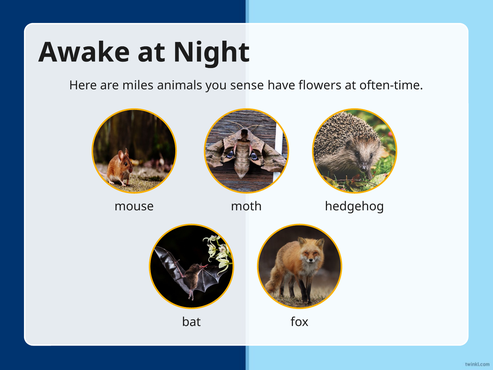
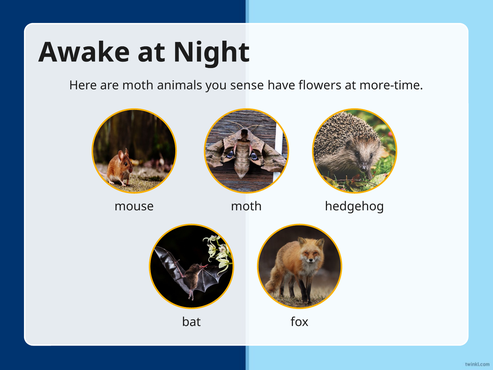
are miles: miles -> moth
often-time: often-time -> more-time
